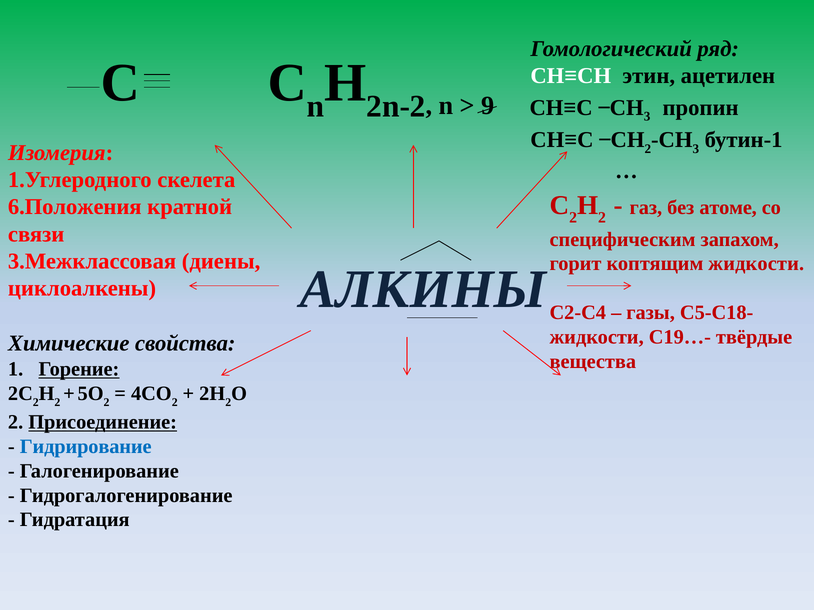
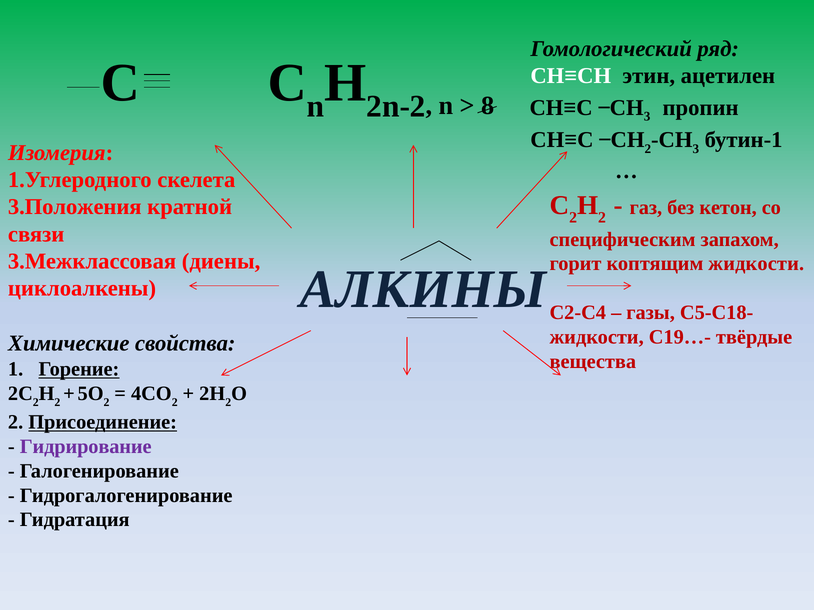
9: 9 -> 8
атоме: атоме -> кетон
6.Положения: 6.Положения -> 3.Положения
Гидрирование colour: blue -> purple
